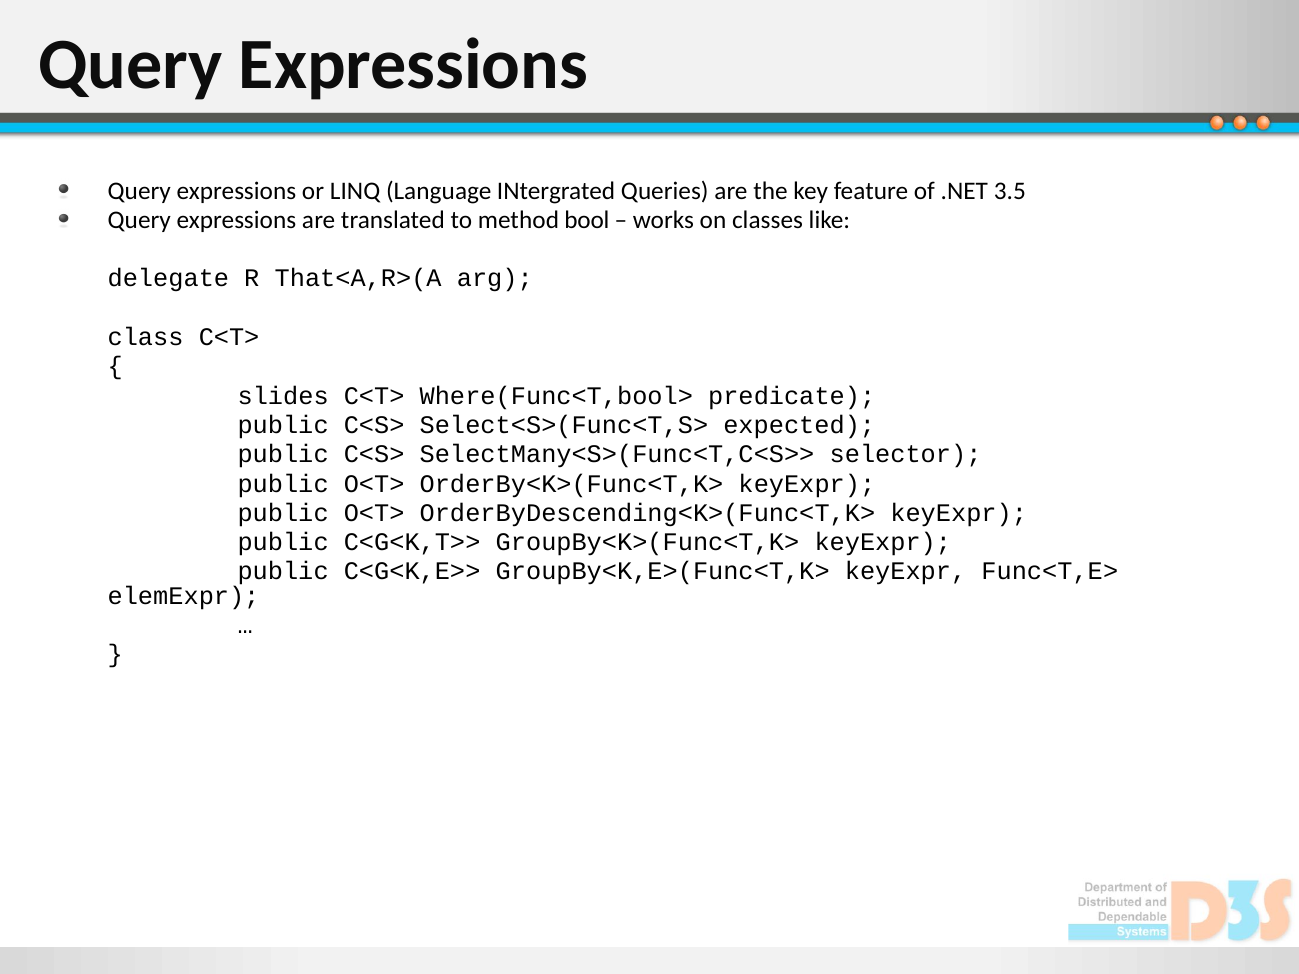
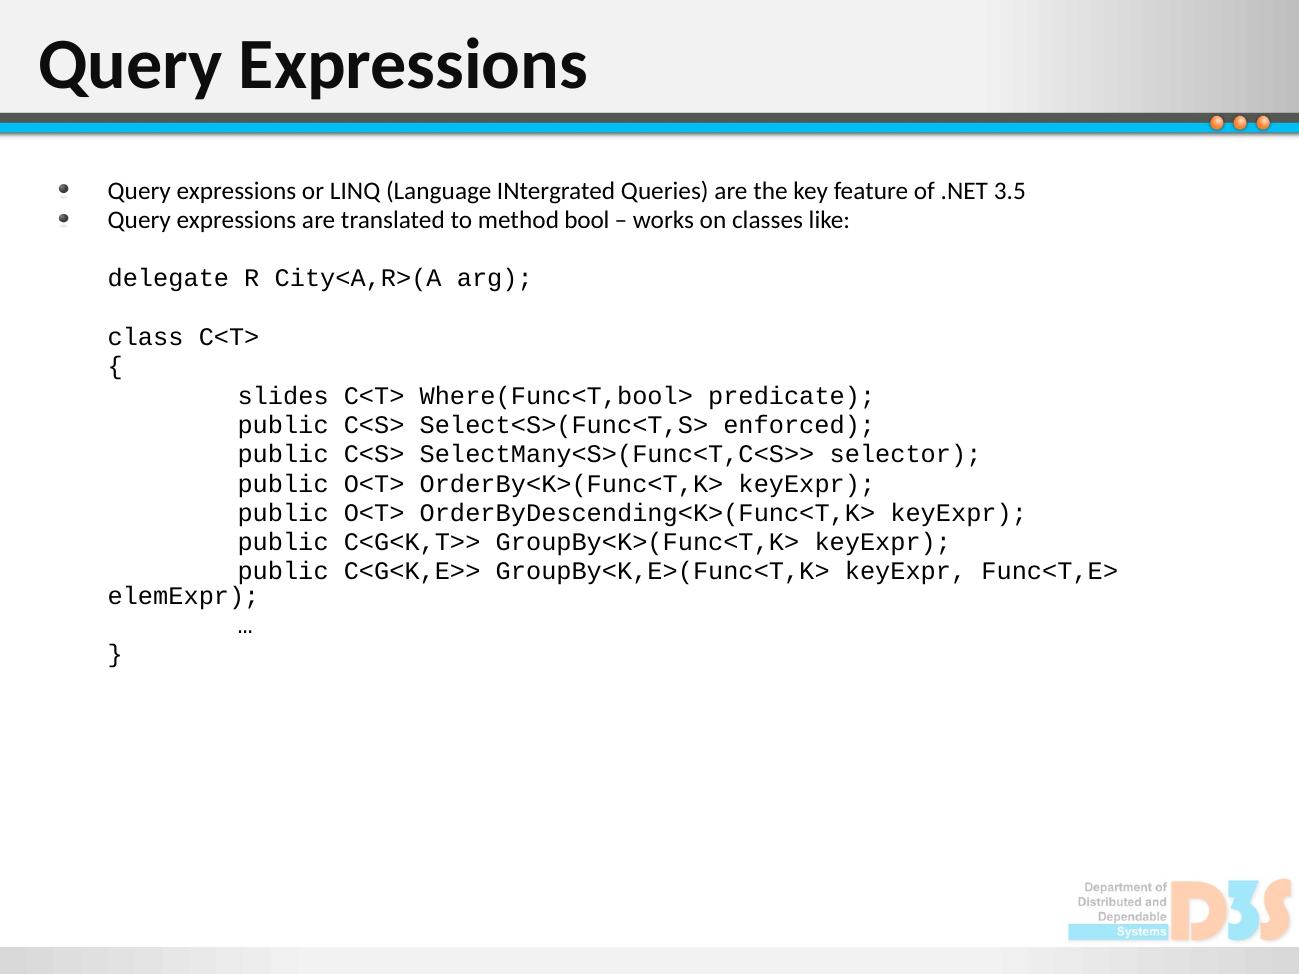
That<A,R>(A: That<A,R>(A -> City<A,R>(A
expected: expected -> enforced
